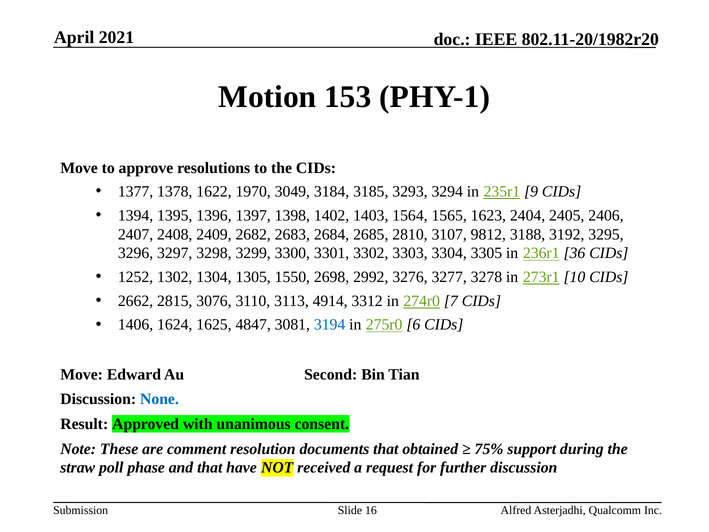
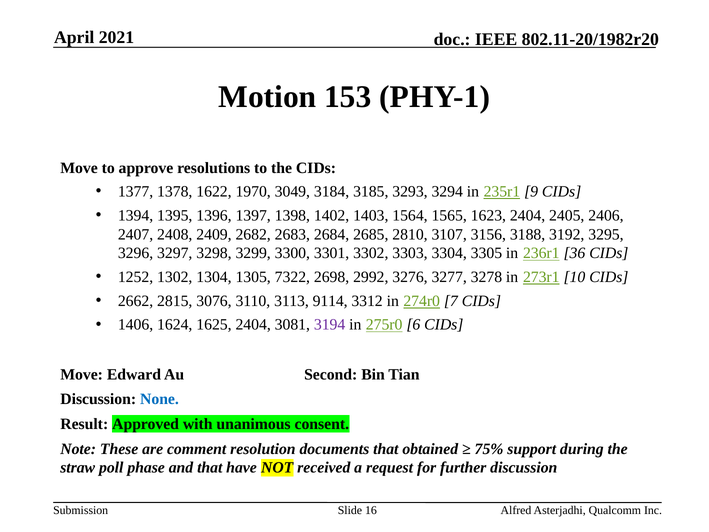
9812: 9812 -> 3156
1550: 1550 -> 7322
4914: 4914 -> 9114
1625 4847: 4847 -> 2404
3194 colour: blue -> purple
